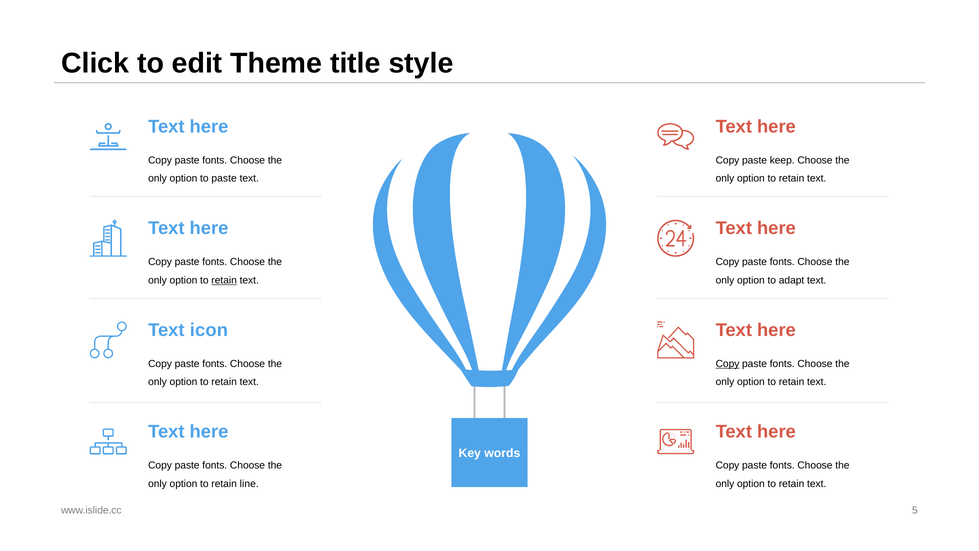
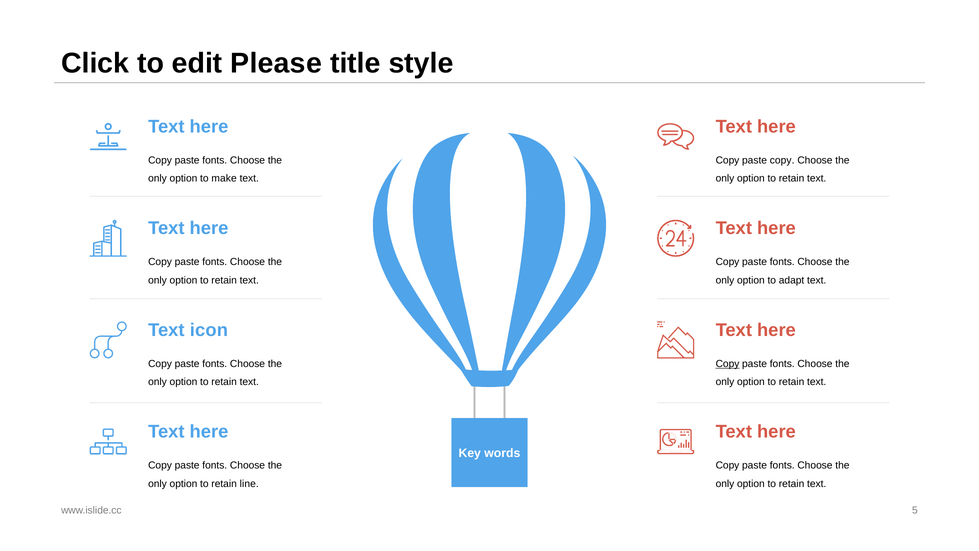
Theme: Theme -> Please
paste keep: keep -> copy
to paste: paste -> make
retain at (224, 280) underline: present -> none
